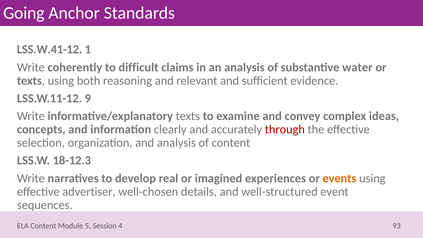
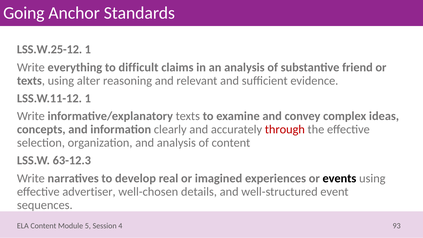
LSS.W.41-12: LSS.W.41-12 -> LSS.W.25-12
coherently: coherently -> everything
water: water -> friend
both: both -> alter
LSS.W.11-12 9: 9 -> 1
18-12.3: 18-12.3 -> 63-12.3
events colour: orange -> black
